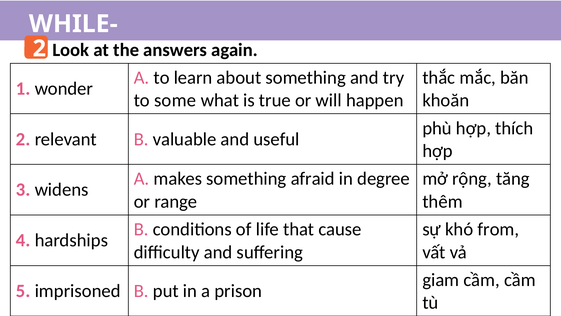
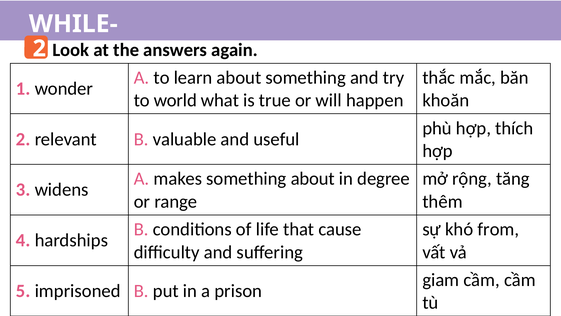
some: some -> world
something afraid: afraid -> about
